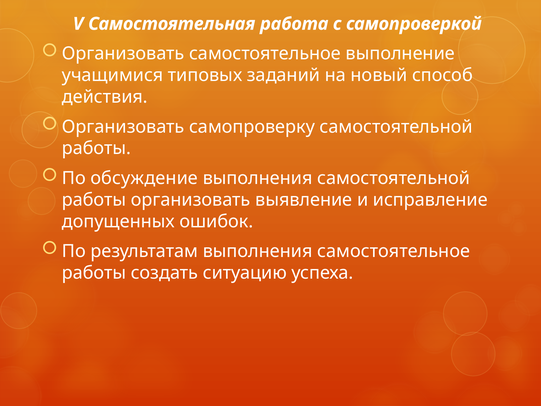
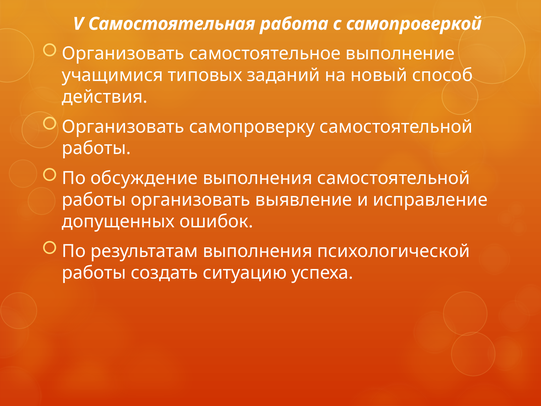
выполнения самостоятельное: самостоятельное -> психологической
